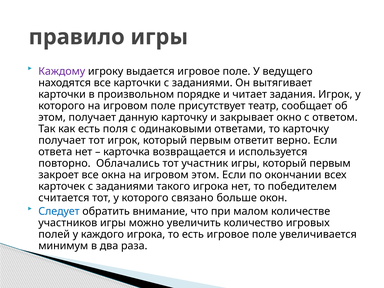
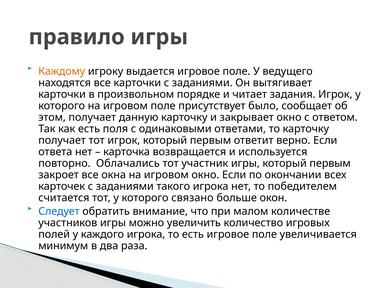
Каждому colour: purple -> orange
театр: театр -> было
игровом этом: этом -> окно
